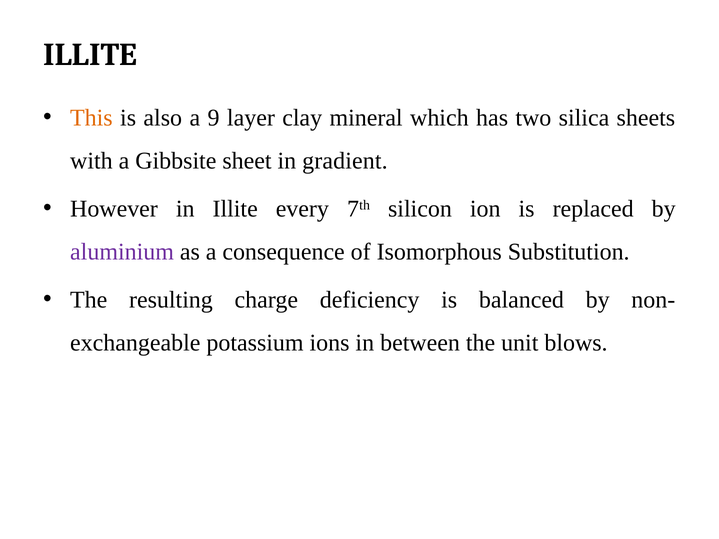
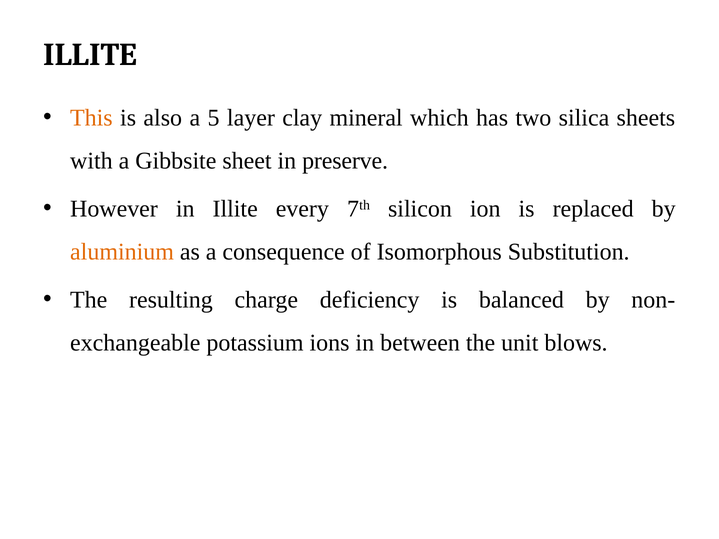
9: 9 -> 5
gradient: gradient -> preserve
aluminium colour: purple -> orange
